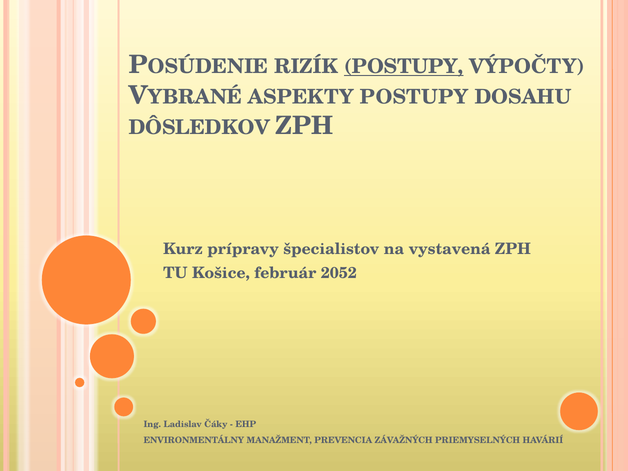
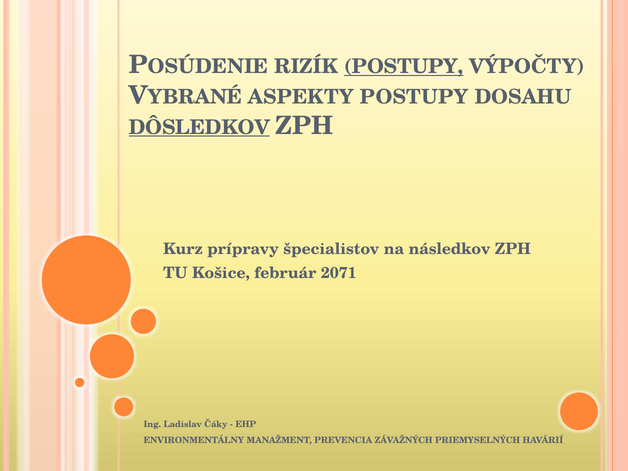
DÔSLEDKOV underline: none -> present
vystavená: vystavená -> následkov
2052: 2052 -> 2071
